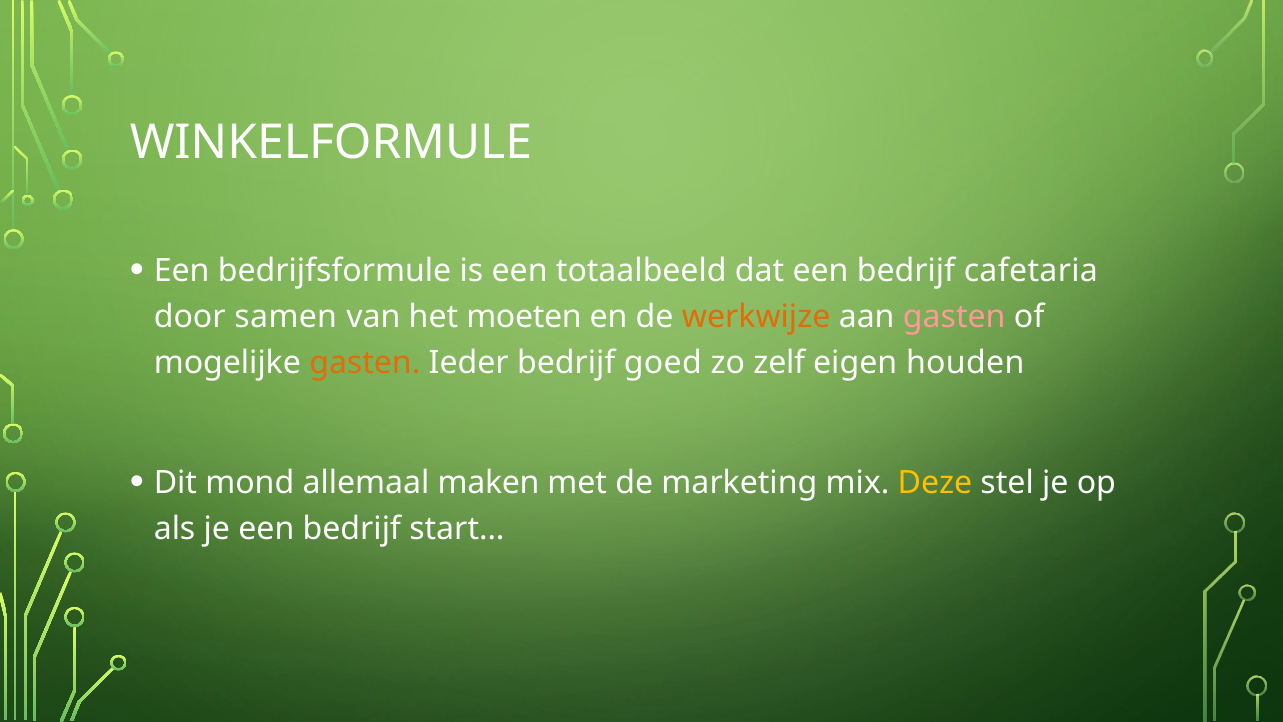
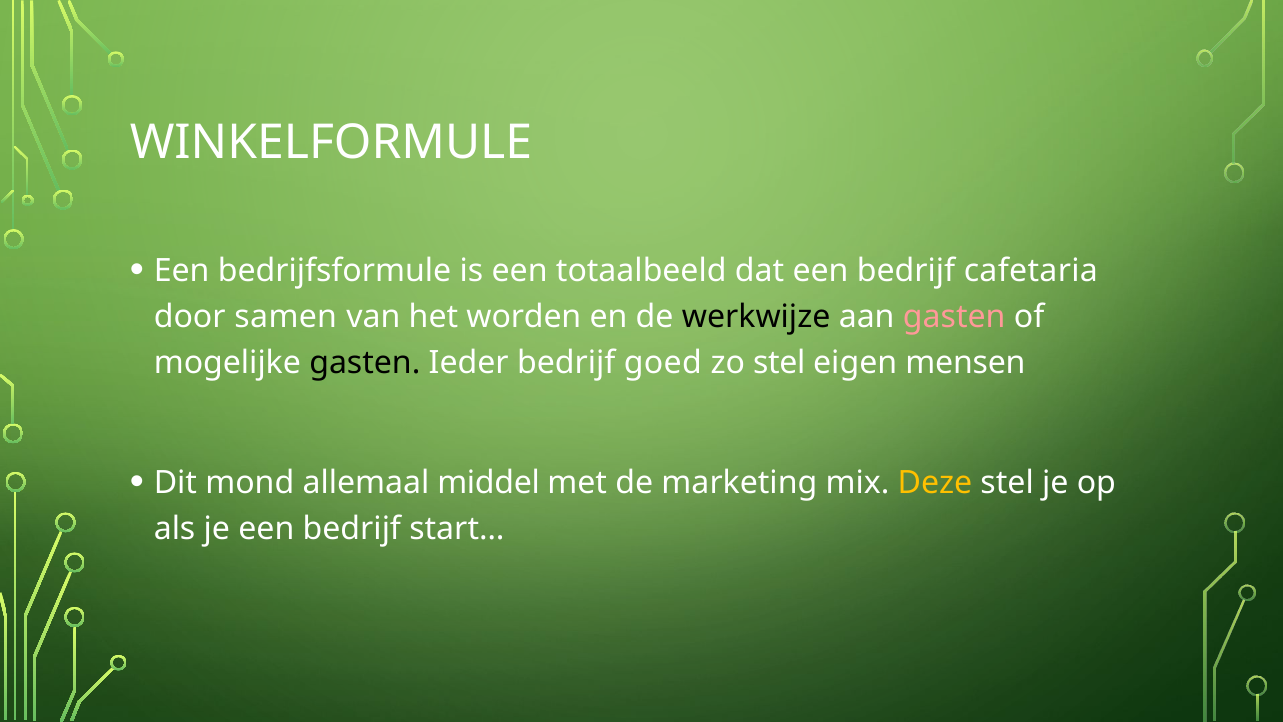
moeten: moeten -> worden
werkwijze colour: orange -> black
gasten at (365, 363) colour: orange -> black
zo zelf: zelf -> stel
houden: houden -> mensen
maken: maken -> middel
